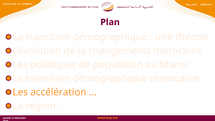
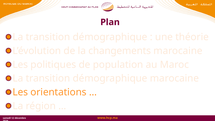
accélération: accélération -> orientations
